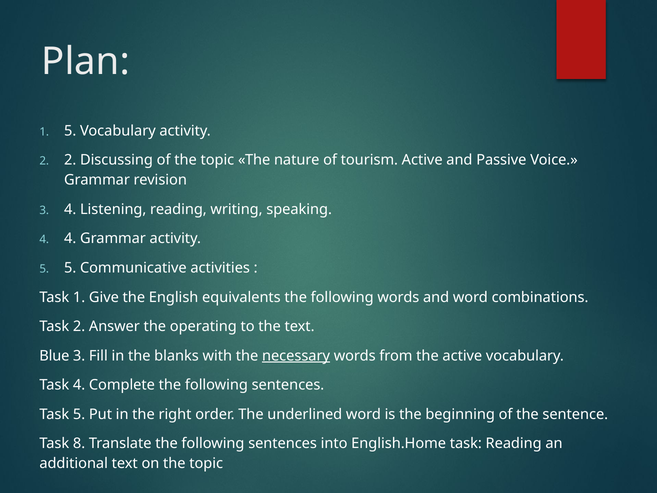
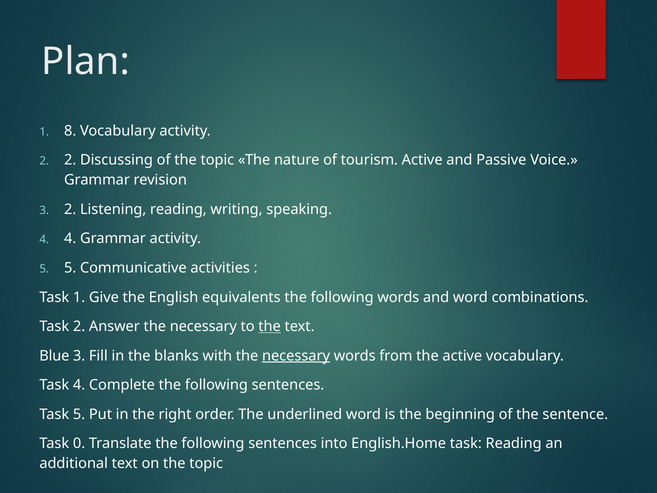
1 5: 5 -> 8
3 4: 4 -> 2
Answer the operating: operating -> necessary
the at (270, 326) underline: none -> present
8: 8 -> 0
